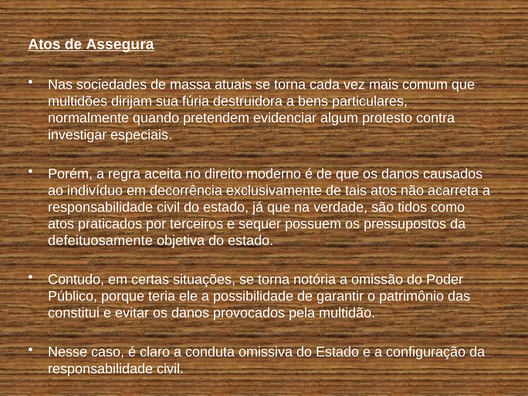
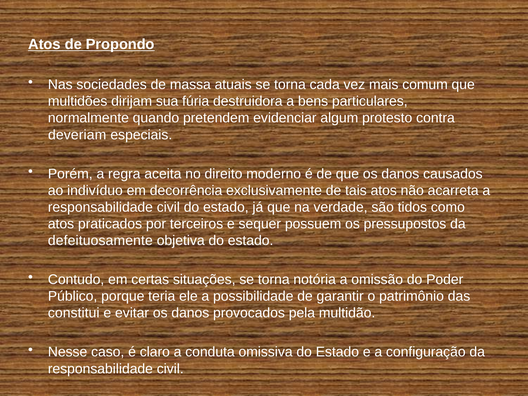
Assegura: Assegura -> Propondo
investigar: investigar -> deveriam
